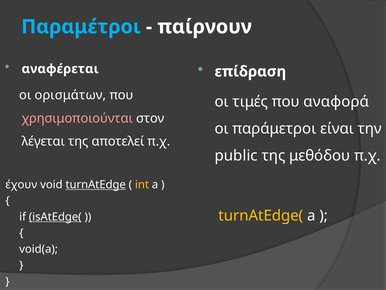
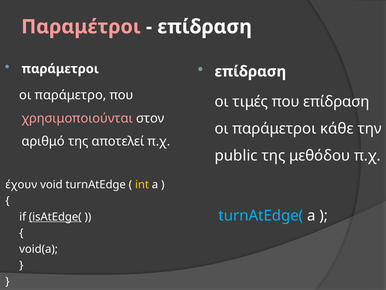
Παραμέτροι colour: light blue -> pink
παίρνουν at (205, 27): παίρνουν -> επίδραση
αναφέρεται at (60, 69): αναφέρεται -> παράμετροι
ορισμάτων: ορισμάτων -> παράμετρο
που αναφορά: αναφορά -> επίδραση
είναι: είναι -> κάθε
λέγεται: λέγεται -> αριθμό
turnAtEdge underline: present -> none
turnAtEdge( colour: yellow -> light blue
